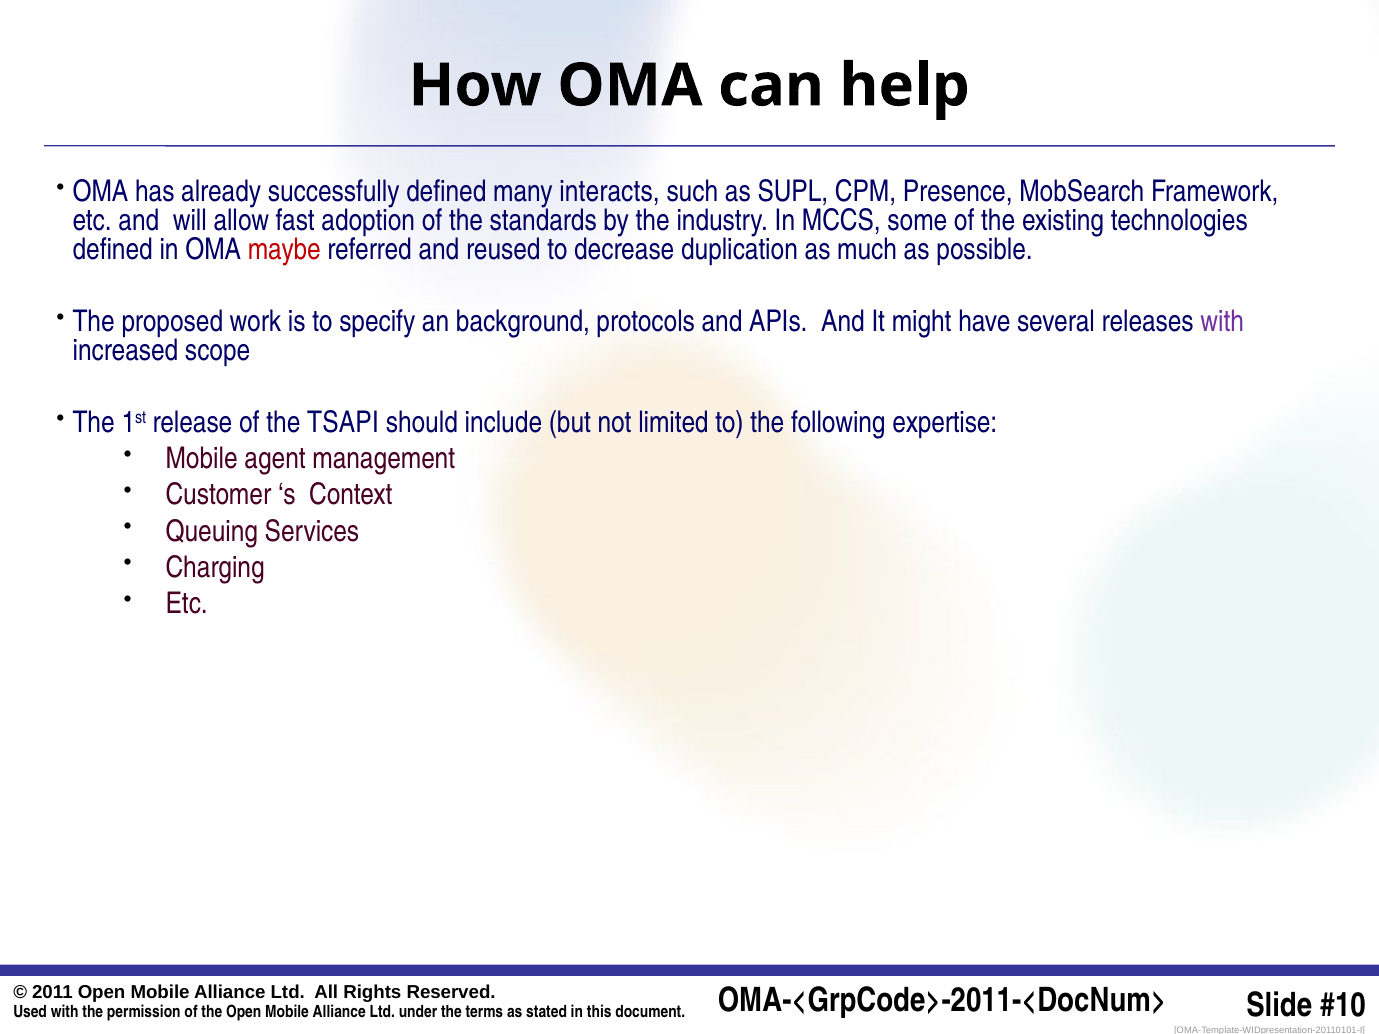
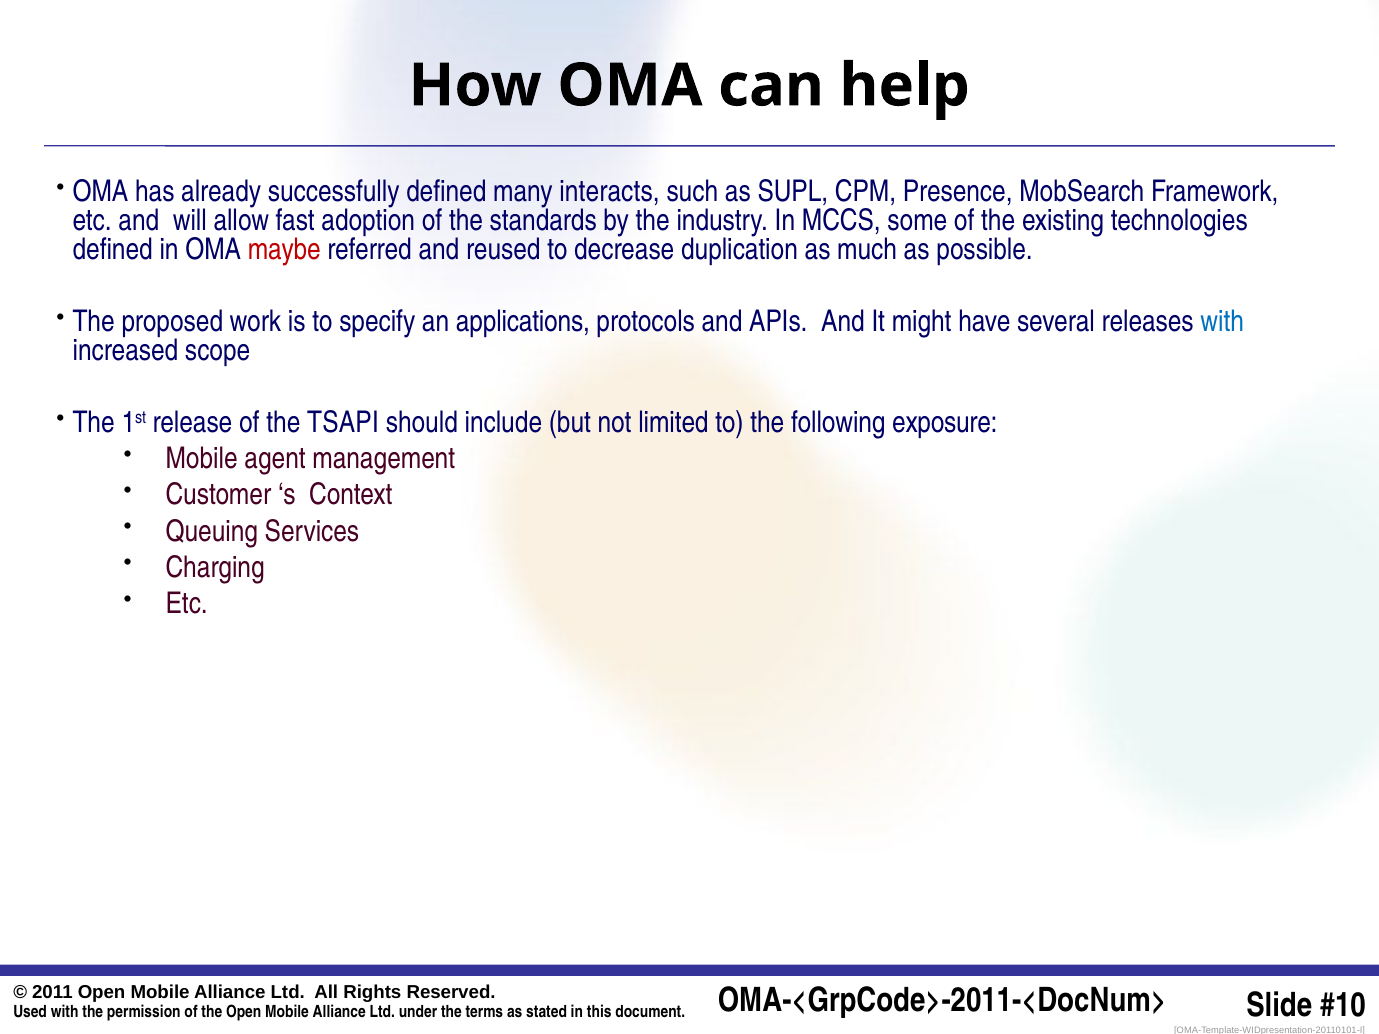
background: background -> applications
with at (1222, 322) colour: purple -> blue
expertise: expertise -> exposure
